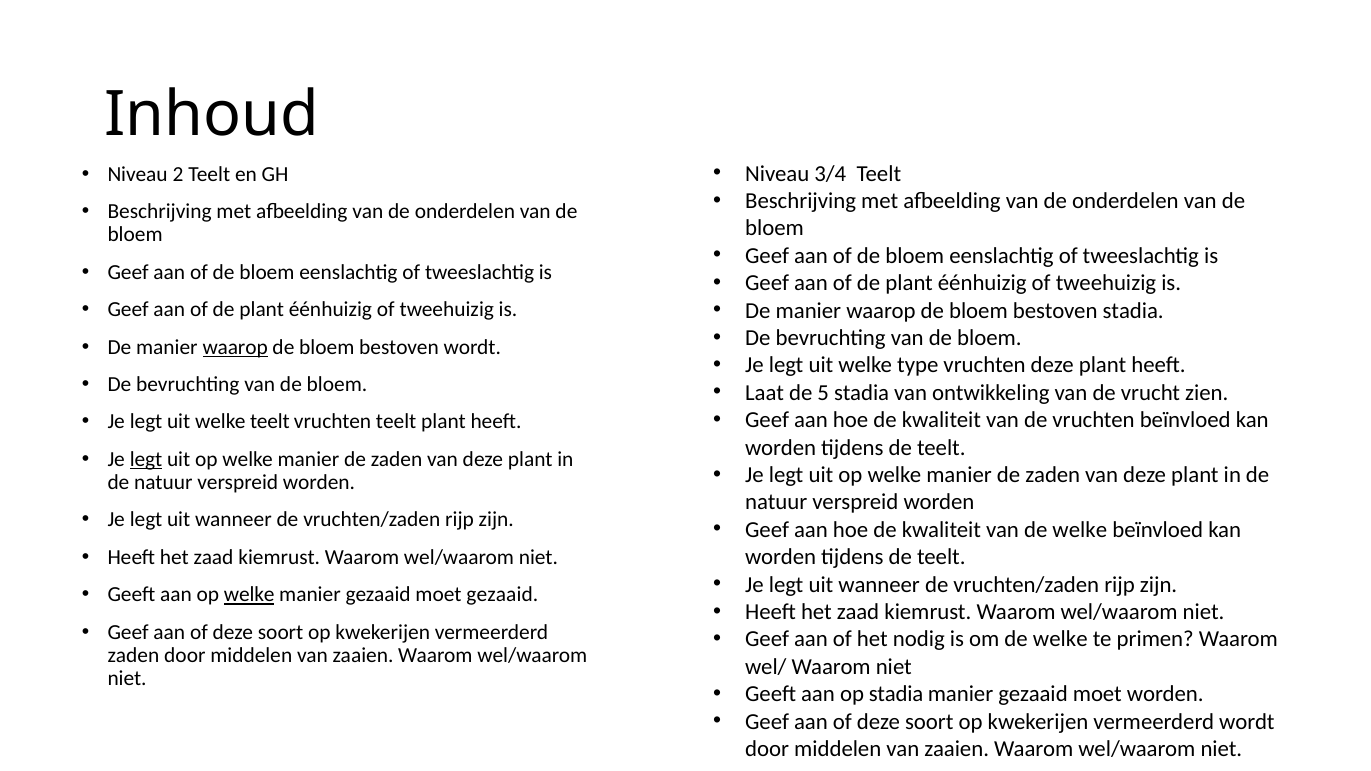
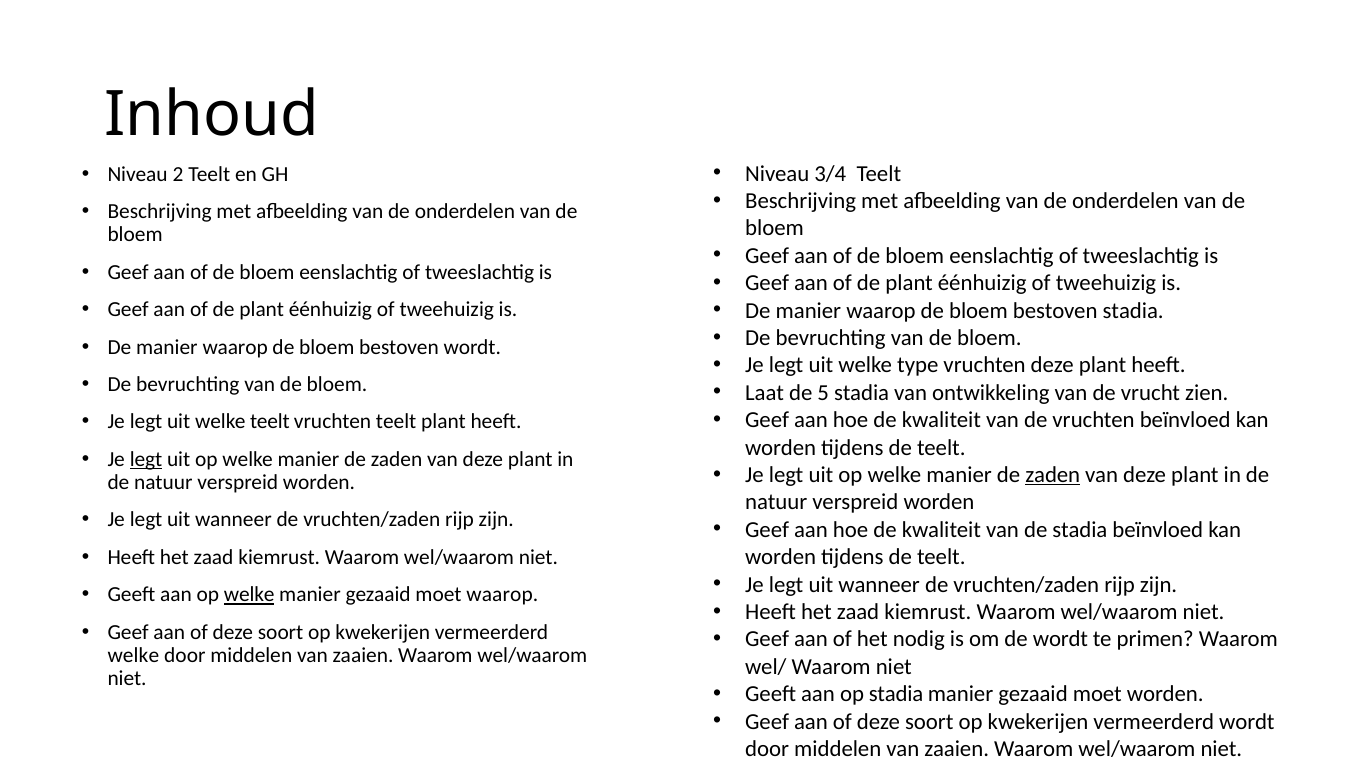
waarop at (235, 347) underline: present -> none
zaden at (1053, 475) underline: none -> present
van de welke: welke -> stadia
moet gezaaid: gezaaid -> waarop
om de welke: welke -> wordt
zaden at (133, 655): zaden -> welke
